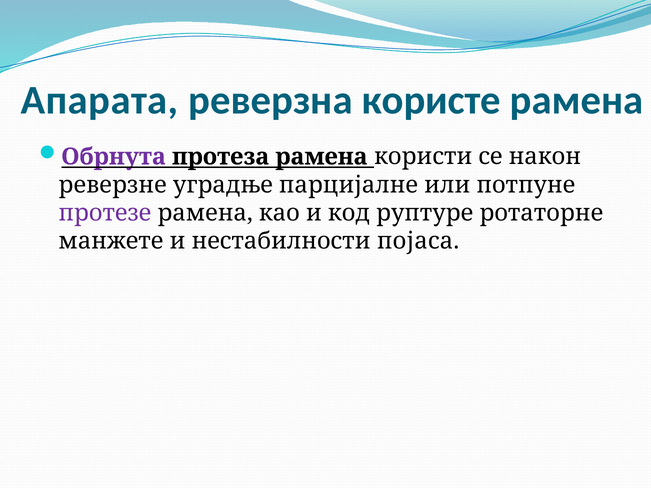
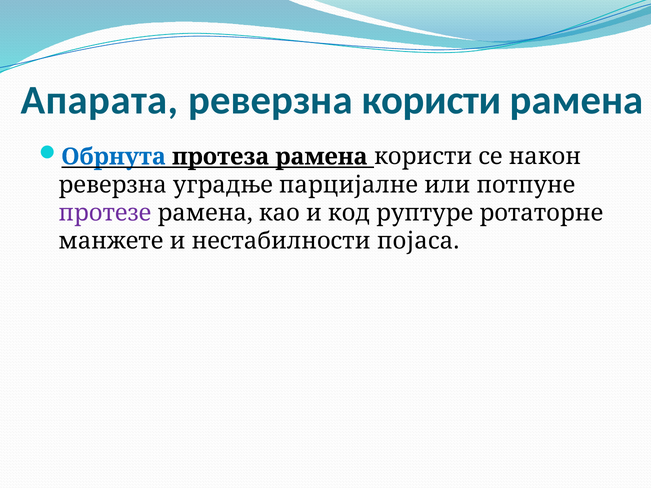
реверзна користе: користе -> користи
Обрнута colour: purple -> blue
реверзне at (113, 185): реверзне -> реверзна
